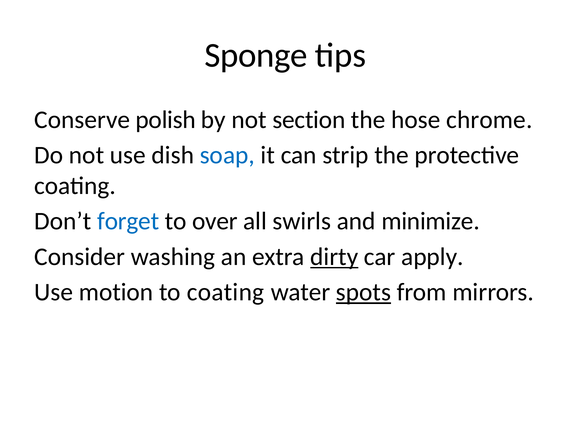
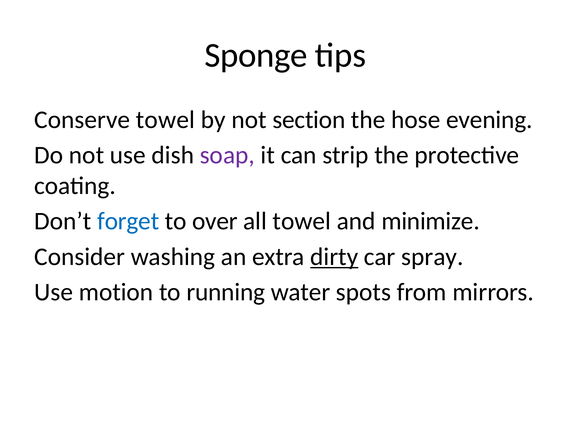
Conserve polish: polish -> towel
chrome: chrome -> evening
soap colour: blue -> purple
all swirls: swirls -> towel
apply: apply -> spray
to coating: coating -> running
spots underline: present -> none
